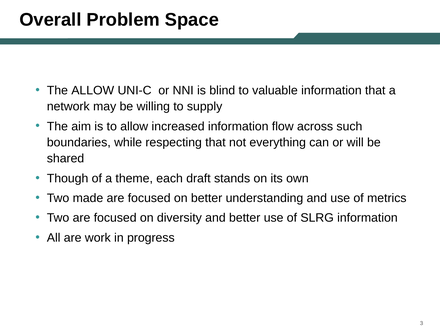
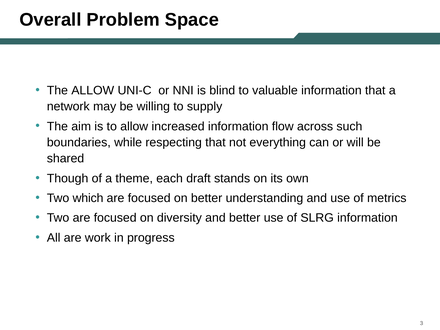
made: made -> which
